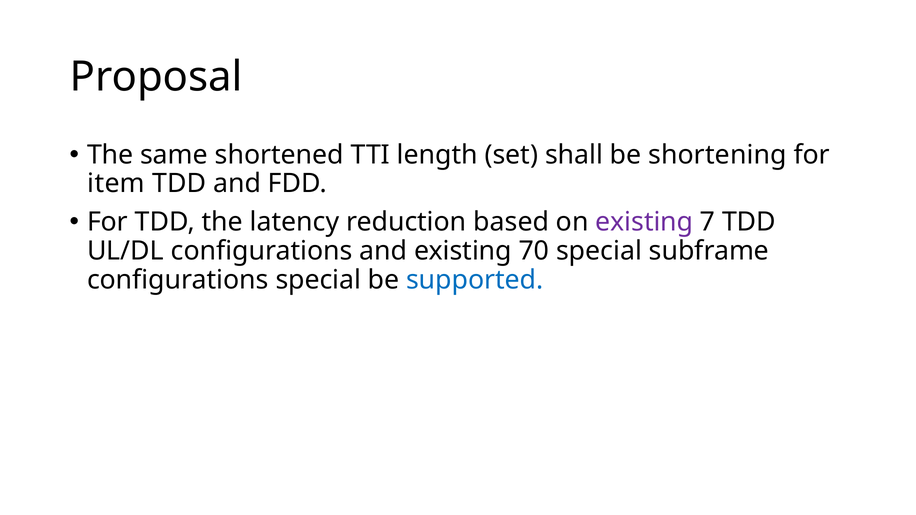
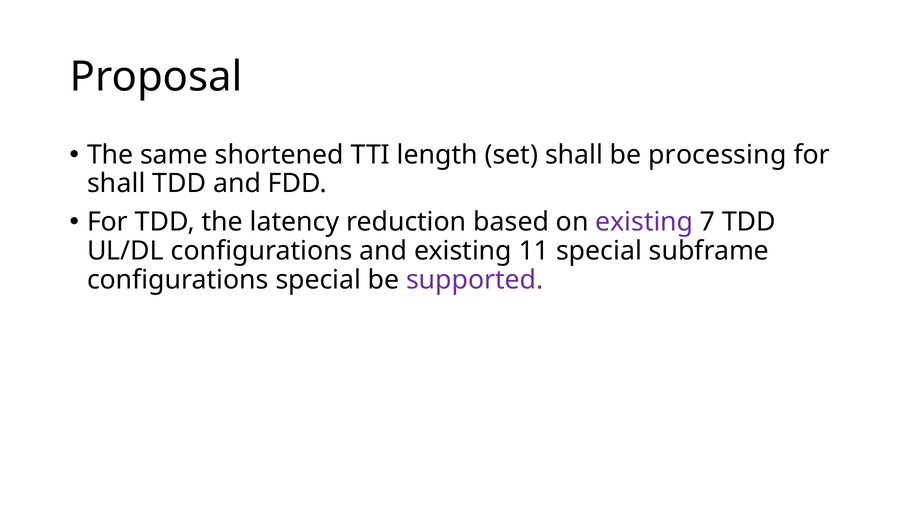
shortening: shortening -> processing
item at (116, 184): item -> shall
70: 70 -> 11
supported colour: blue -> purple
